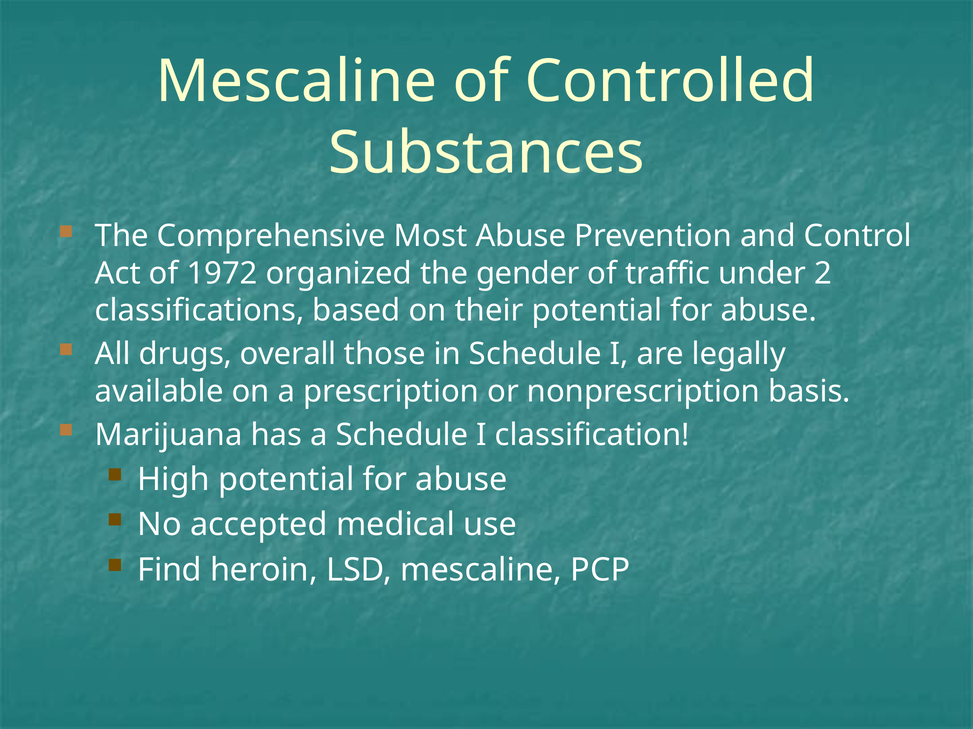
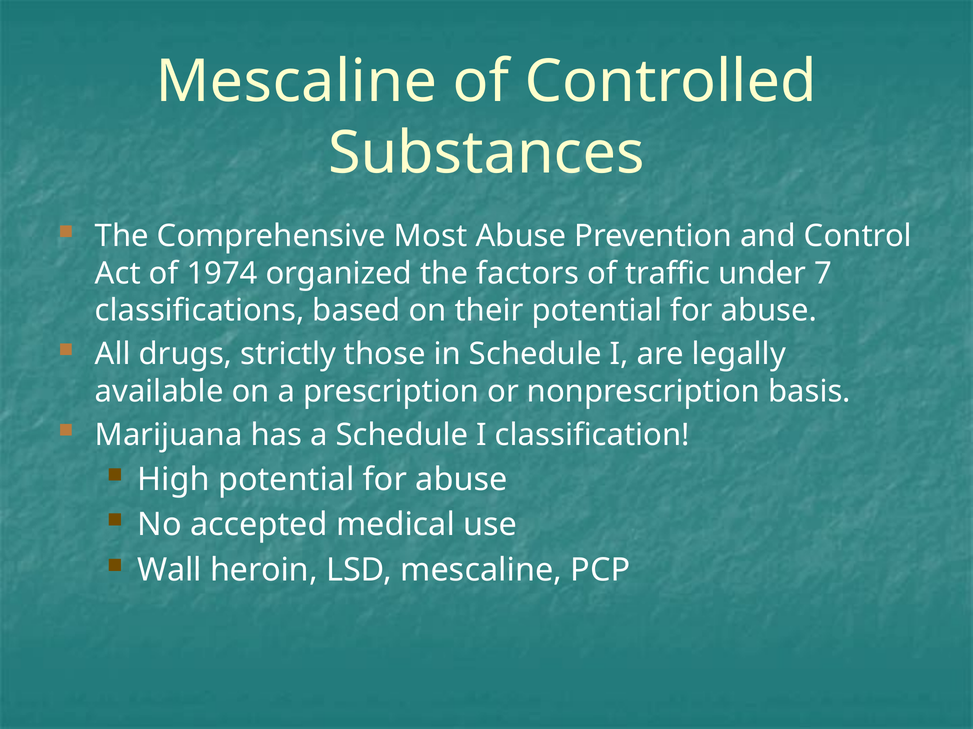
1972: 1972 -> 1974
gender: gender -> factors
2: 2 -> 7
overall: overall -> strictly
Find: Find -> Wall
